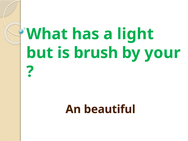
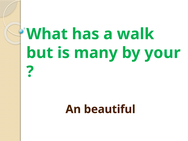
light: light -> walk
brush: brush -> many
